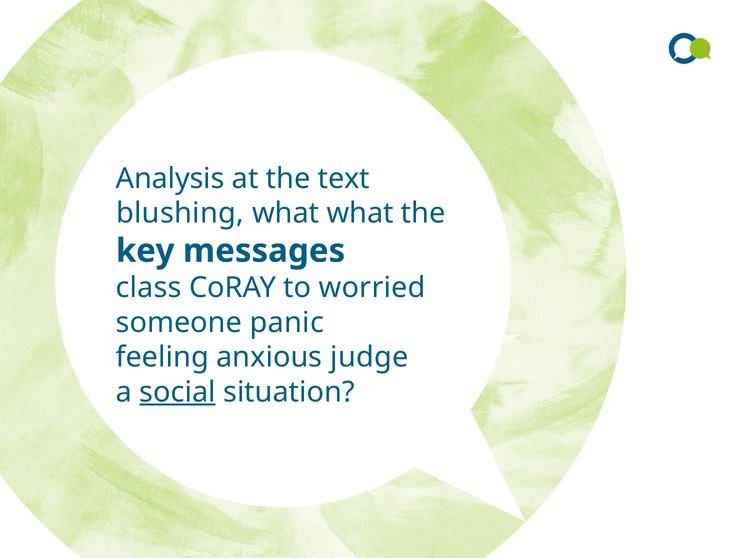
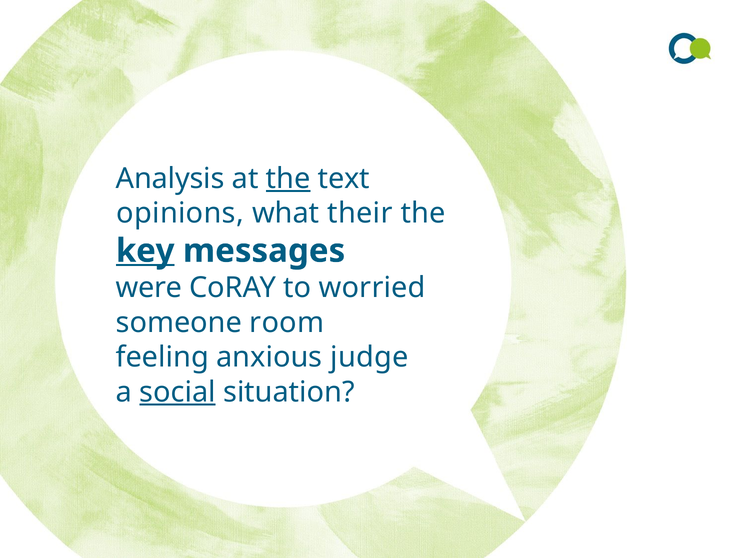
the at (288, 179) underline: none -> present
blushing: blushing -> opinions
what what: what -> their
key underline: none -> present
class: class -> were
panic: panic -> room
